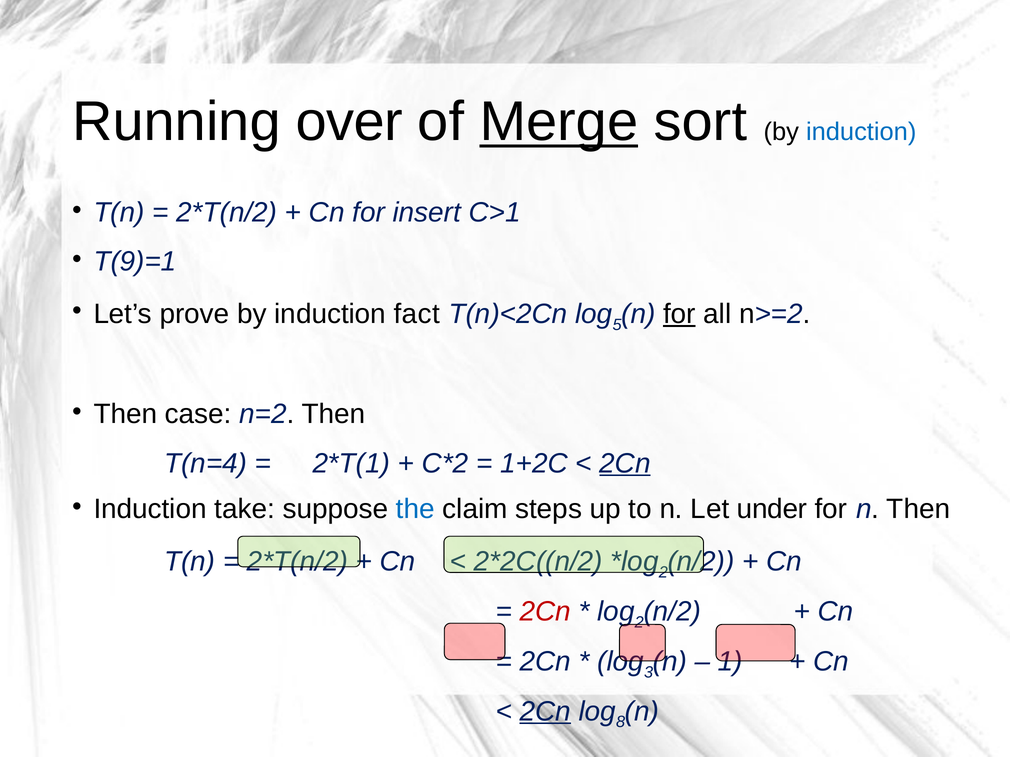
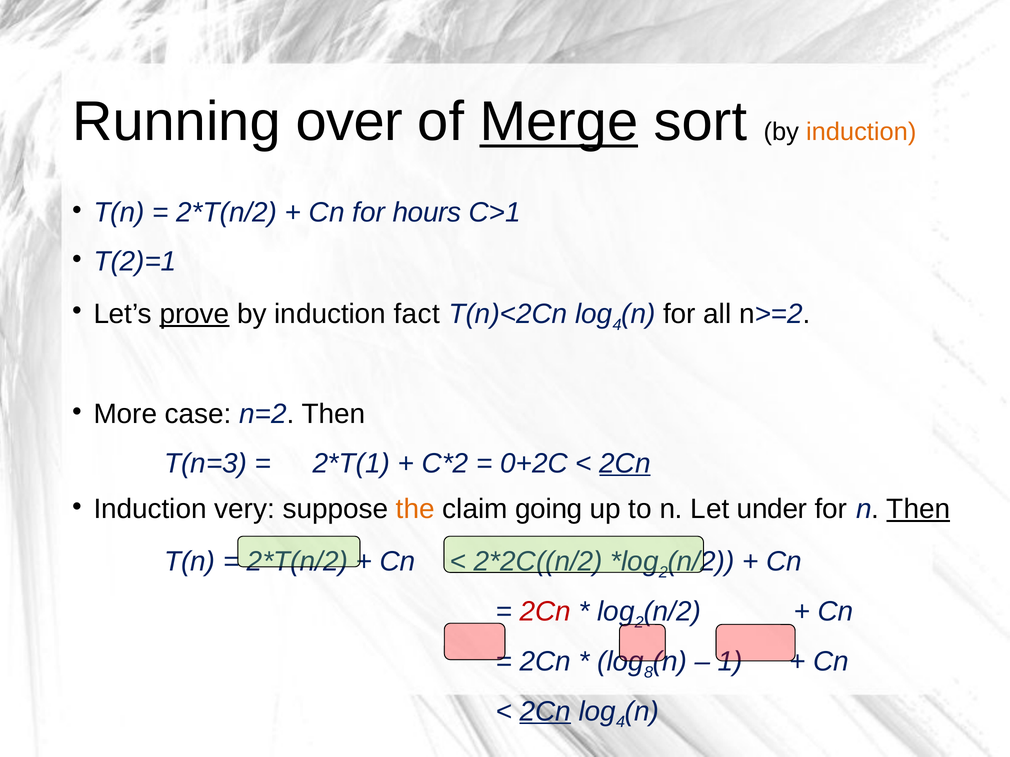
induction at (861, 132) colour: blue -> orange
insert: insert -> hours
T(9)=1: T(9)=1 -> T(2)=1
prove underline: none -> present
5 at (617, 325): 5 -> 4
for at (679, 314) underline: present -> none
Then at (125, 414): Then -> More
T(n=4: T(n=4 -> T(n=3
1+2C: 1+2C -> 0+2C
take: take -> very
the colour: blue -> orange
steps: steps -> going
Then at (918, 509) underline: none -> present
3: 3 -> 8
8 at (621, 723): 8 -> 4
